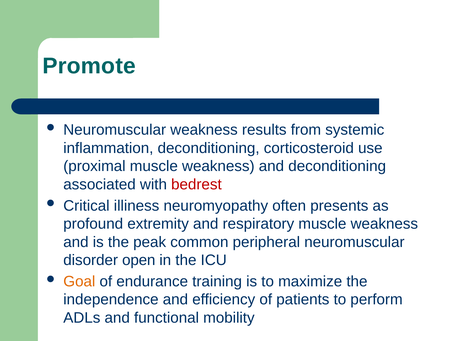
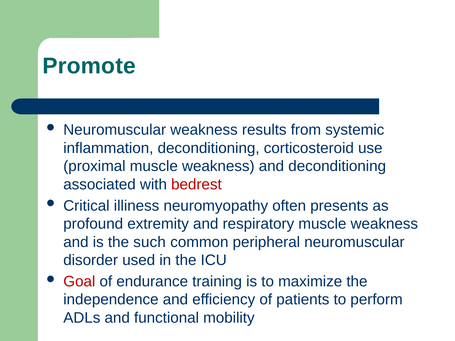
peak: peak -> such
open: open -> used
Goal colour: orange -> red
